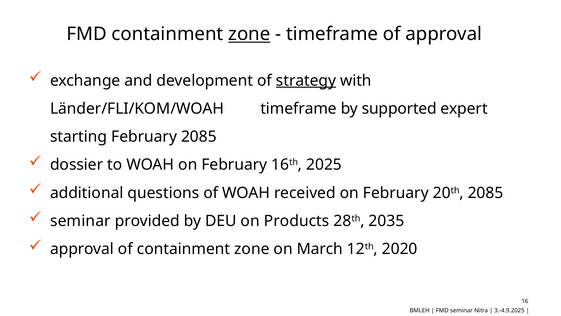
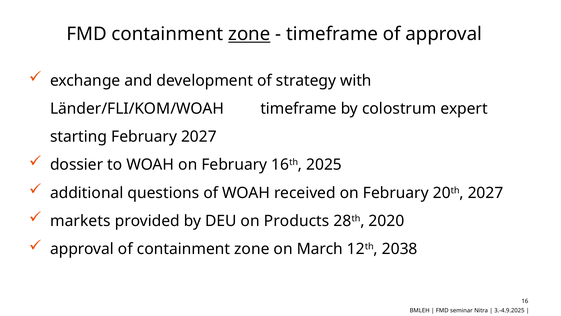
strategy underline: present -> none
supported: supported -> colostrum
February 2085: 2085 -> 2027
20th 2085: 2085 -> 2027
seminar at (80, 221): seminar -> markets
2035: 2035 -> 2020
2020: 2020 -> 2038
